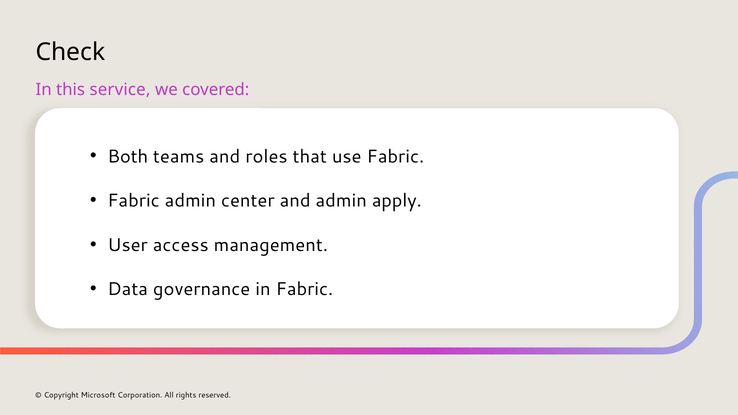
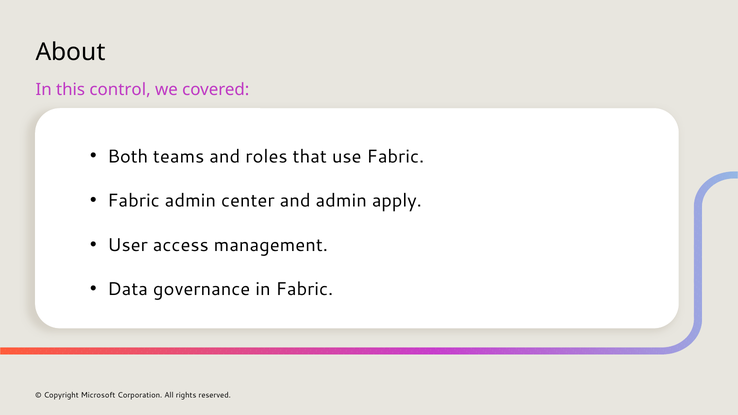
Check: Check -> About
service: service -> control
